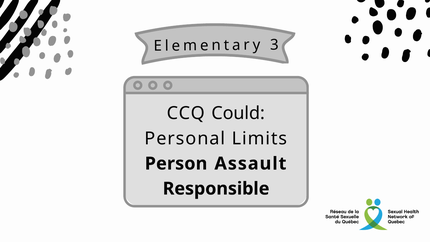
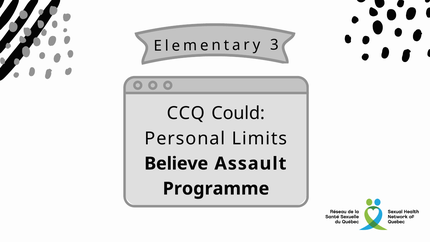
Person: Person -> Believe
Responsible: Responsible -> Programme
